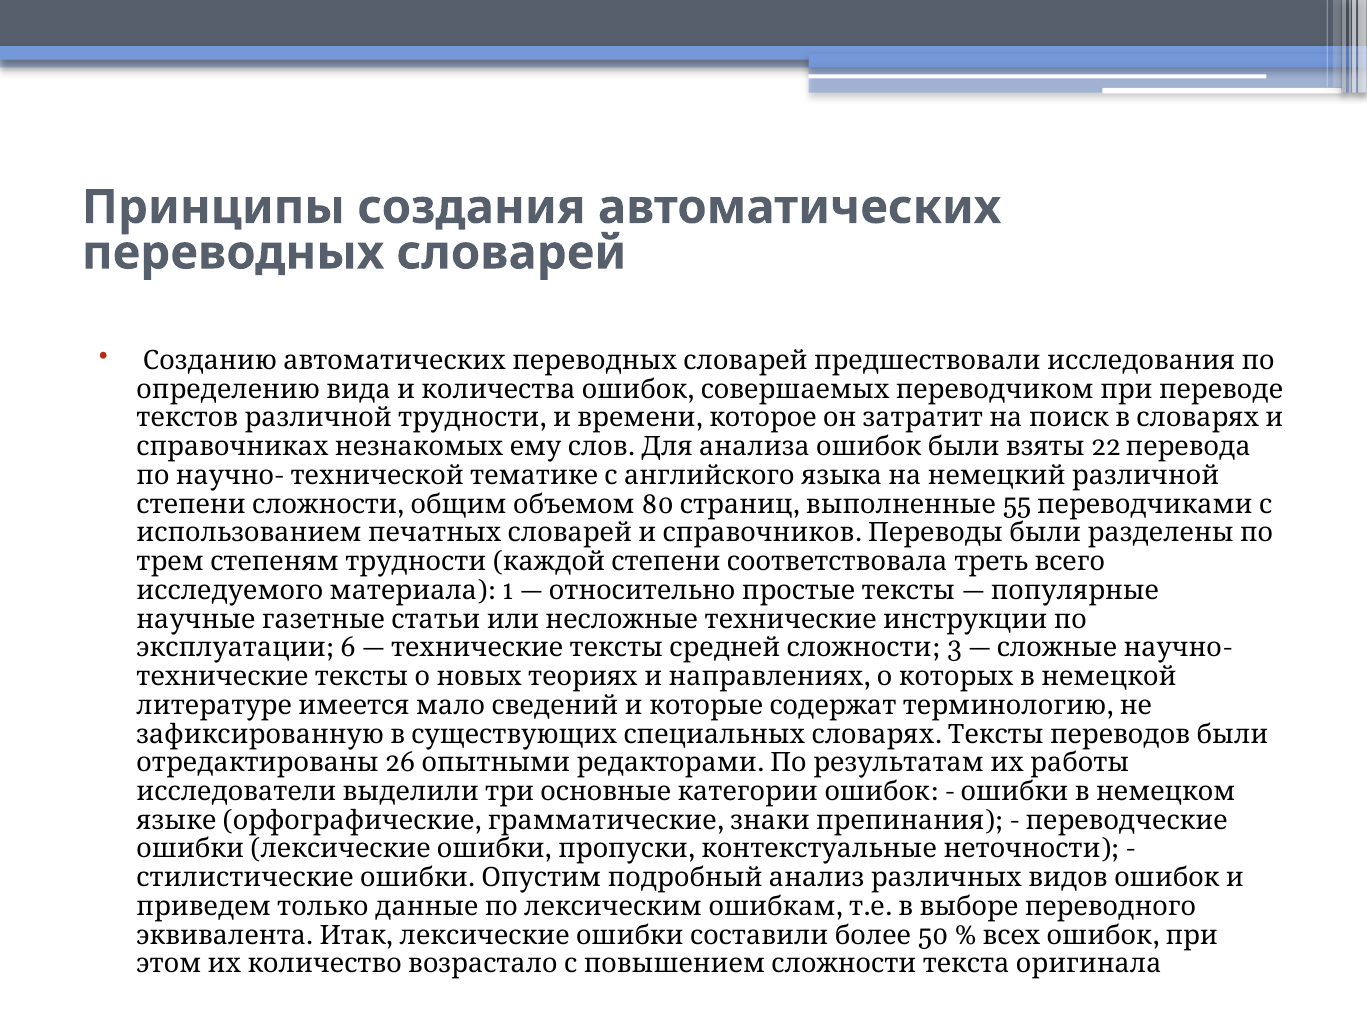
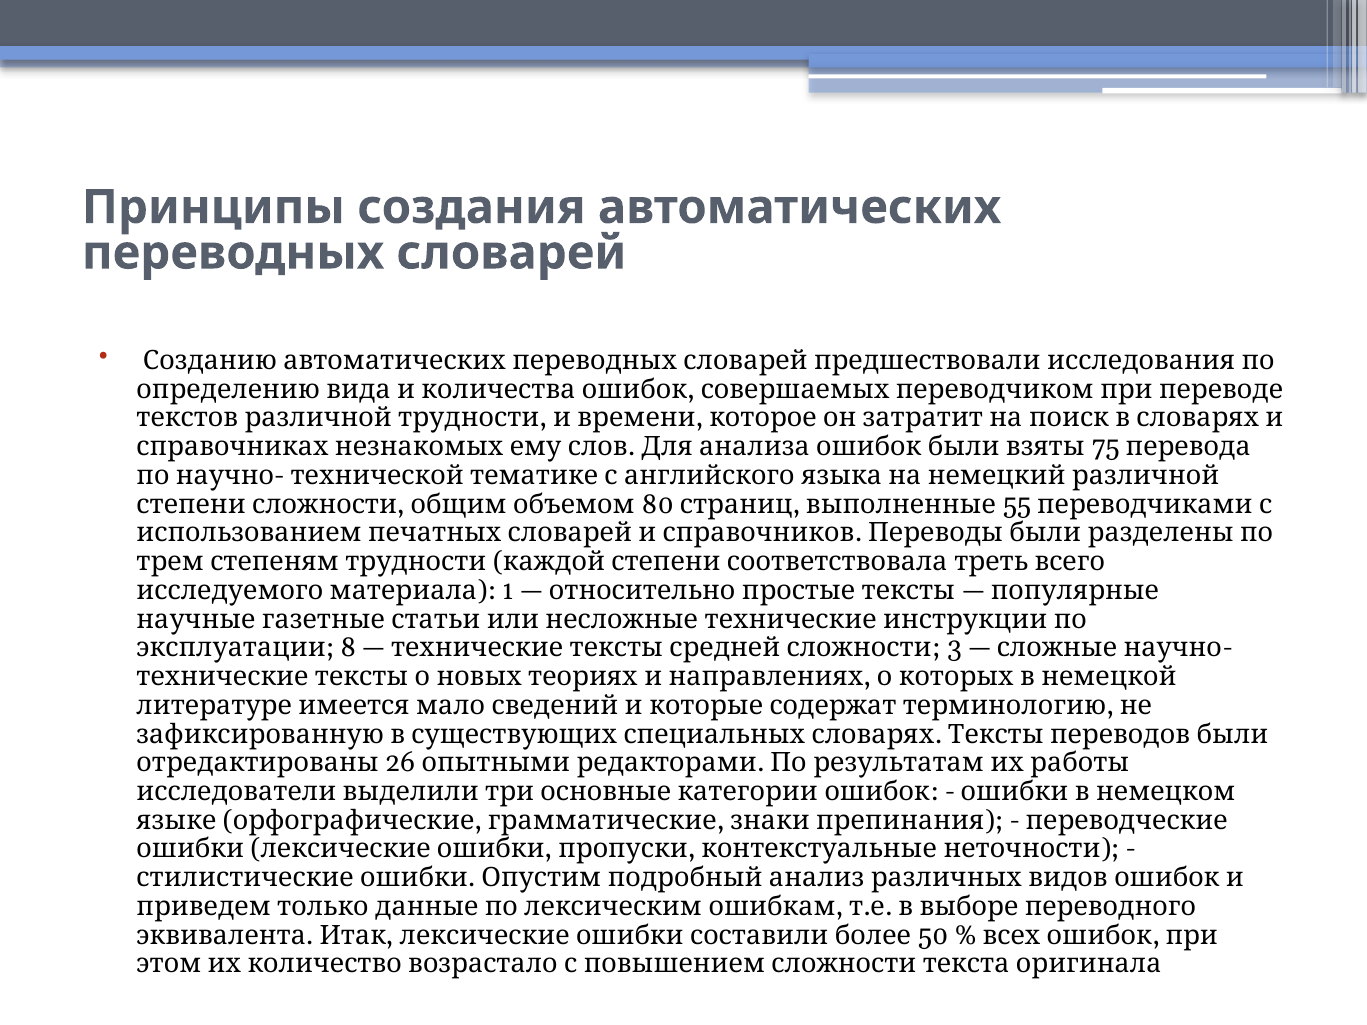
22: 22 -> 75
6: 6 -> 8
